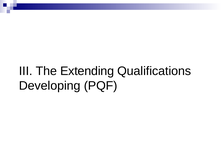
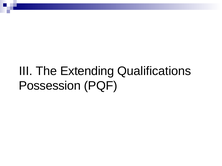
Developing: Developing -> Possession
